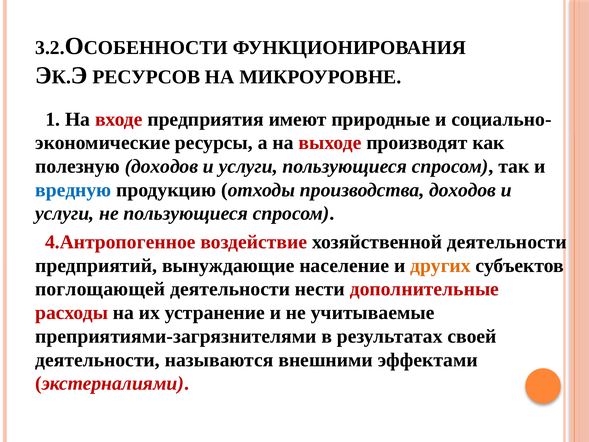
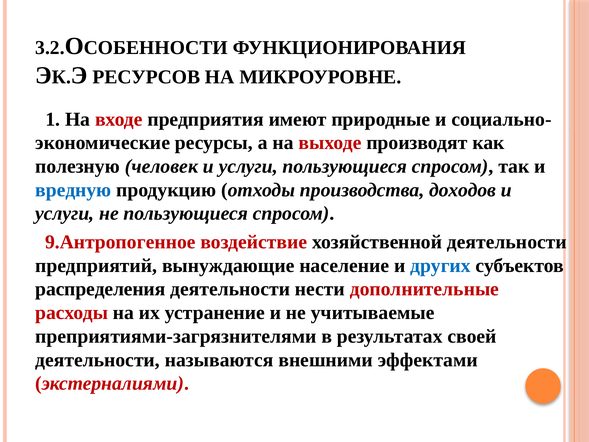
полезную доходов: доходов -> человек
4.Антропогенное: 4.Антропогенное -> 9.Антропогенное
других colour: orange -> blue
поглощающей: поглощающей -> распределения
